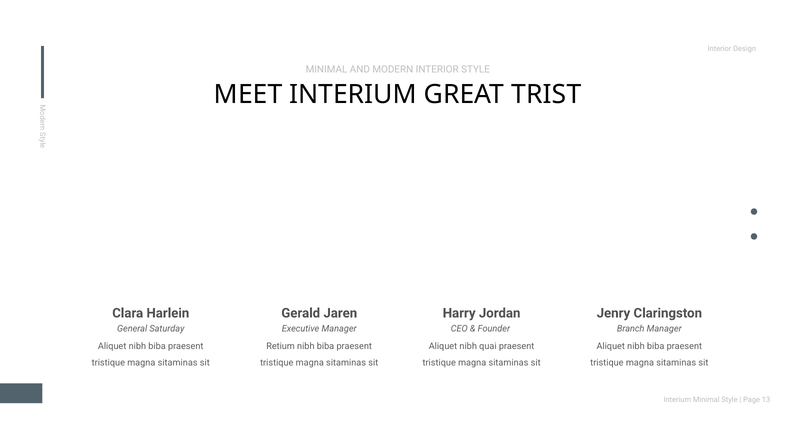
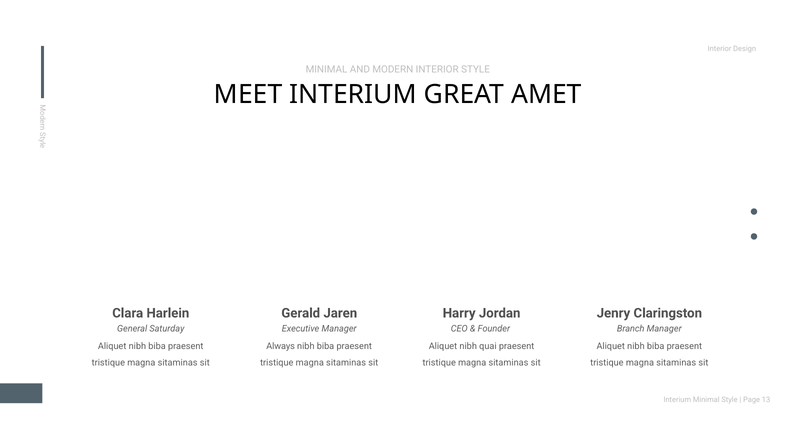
TRIST: TRIST -> AMET
Retium: Retium -> Always
